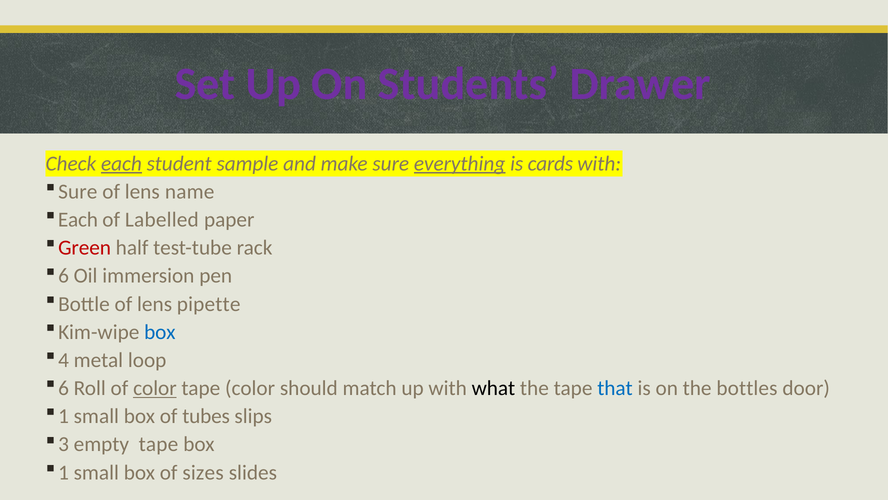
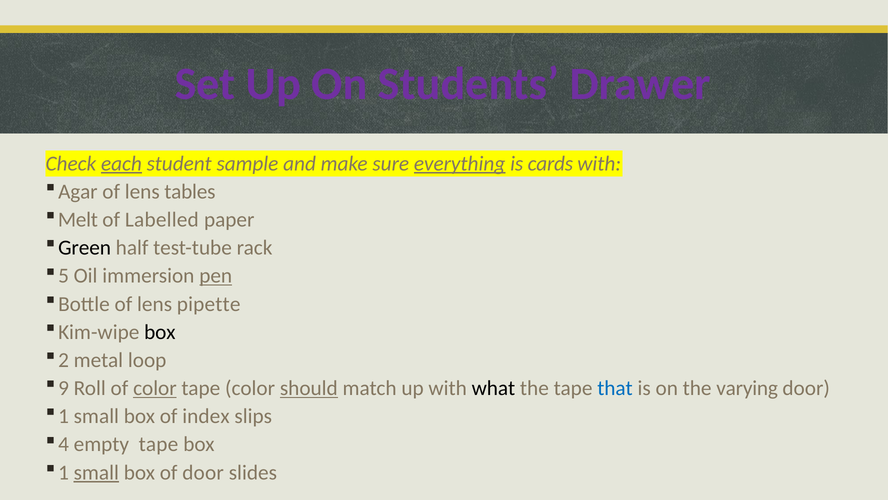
Sure at (78, 191): Sure -> Agar
name: name -> tables
Each at (78, 220): Each -> Melt
Green colour: red -> black
6 at (64, 276): 6 -> 5
pen underline: none -> present
box at (160, 332) colour: blue -> black
4: 4 -> 2
6 at (64, 388): 6 -> 9
should underline: none -> present
bottles: bottles -> varying
tubes: tubes -> index
3: 3 -> 4
small at (96, 472) underline: none -> present
of sizes: sizes -> door
